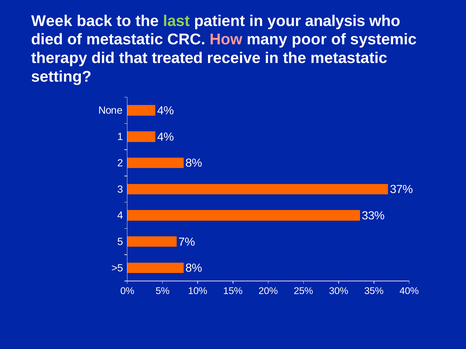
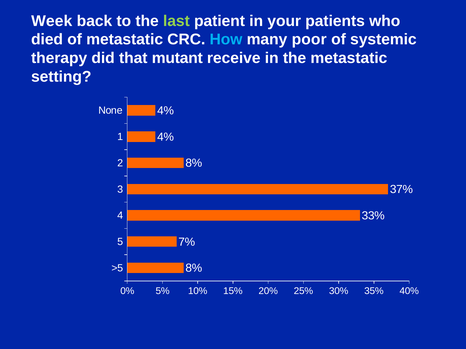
analysis: analysis -> patients
How colour: pink -> light blue
treated: treated -> mutant
